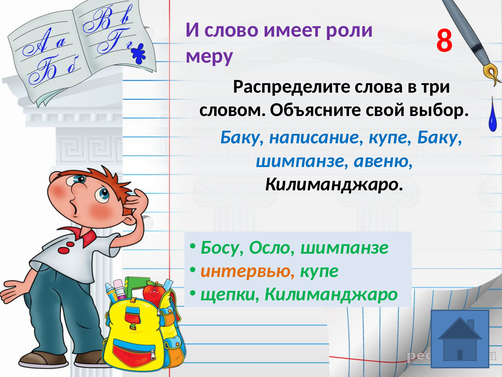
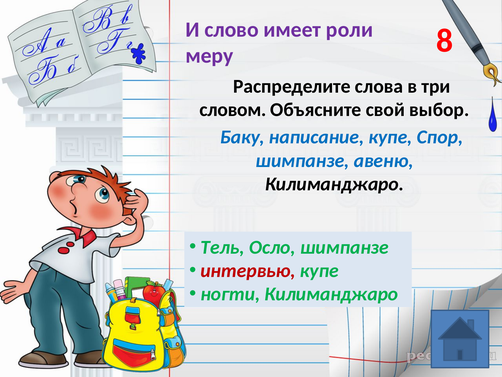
купе Баку: Баку -> Спор
Босу: Босу -> Тель
интервью colour: orange -> red
щепки: щепки -> ногти
